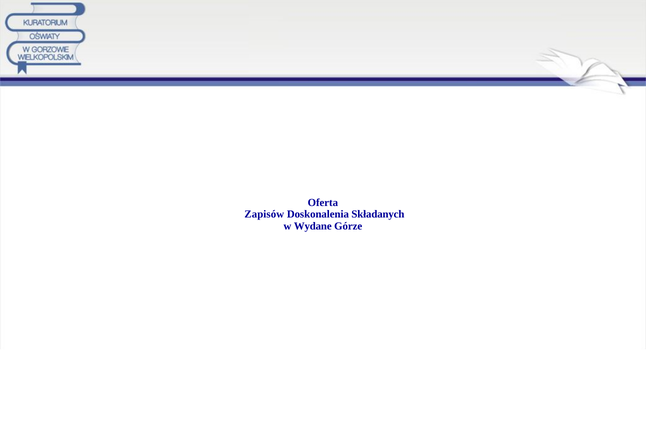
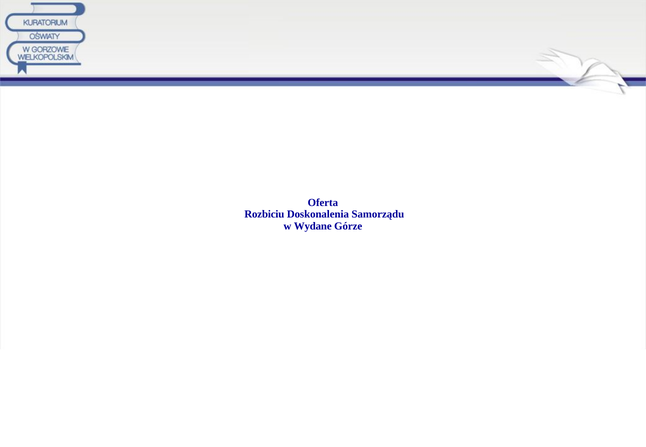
Zapisów: Zapisów -> Rozbiciu
Składanych: Składanych -> Samorządu
